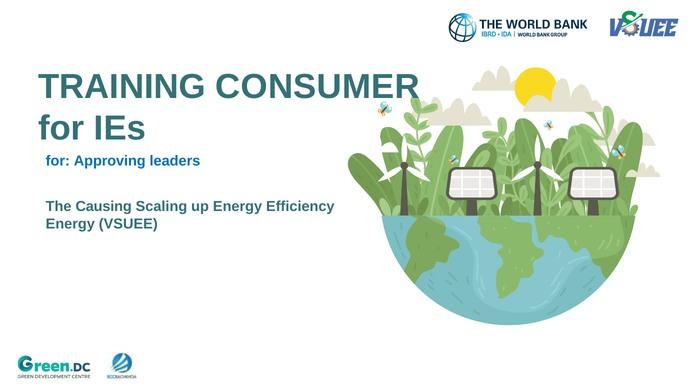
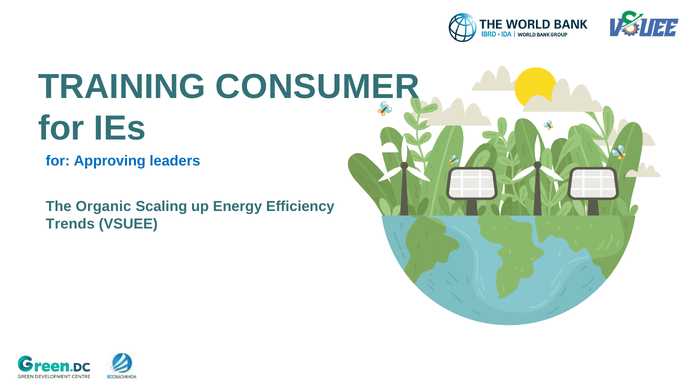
Causing: Causing -> Organic
Energy at (70, 224): Energy -> Trends
